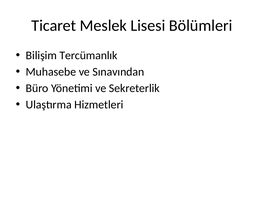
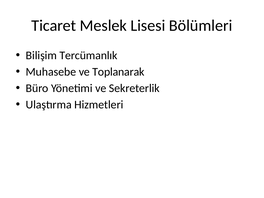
Sınavından: Sınavından -> Toplanarak
